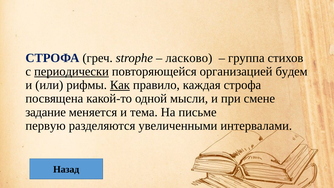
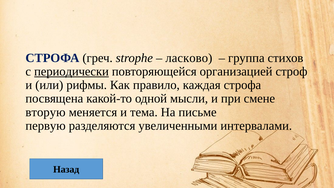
будем: будем -> строф
Как underline: present -> none
задание: задание -> вторую
